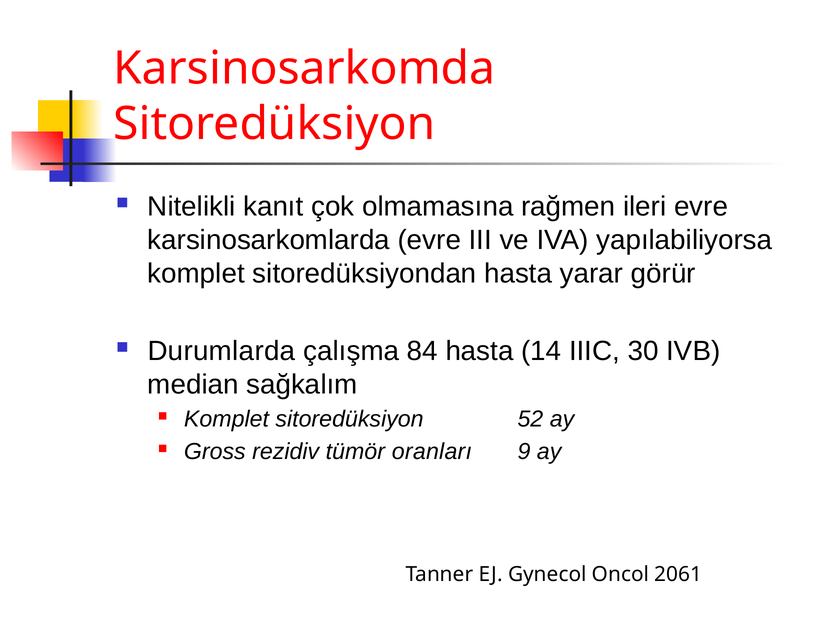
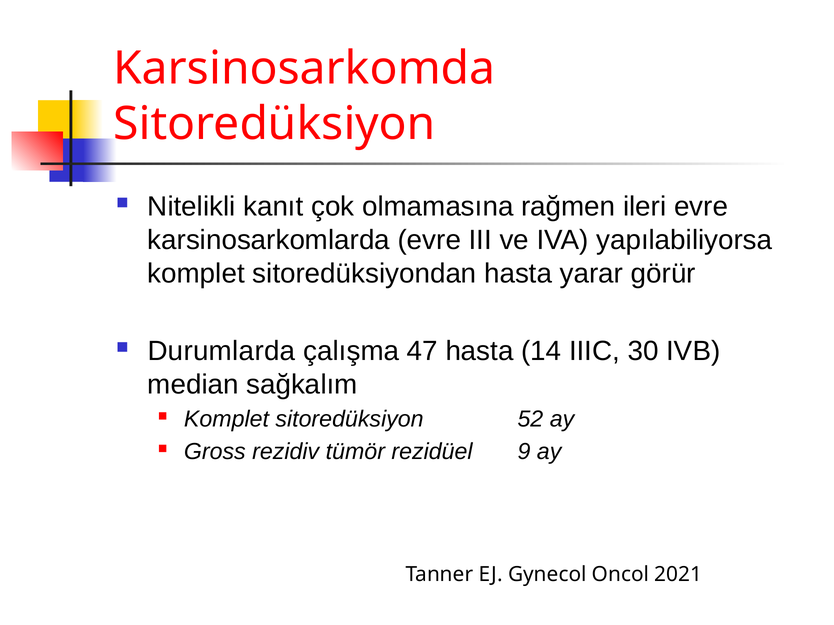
84: 84 -> 47
oranları: oranları -> rezidüel
2061: 2061 -> 2021
